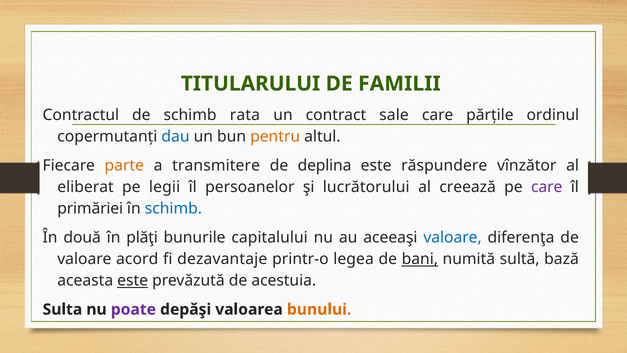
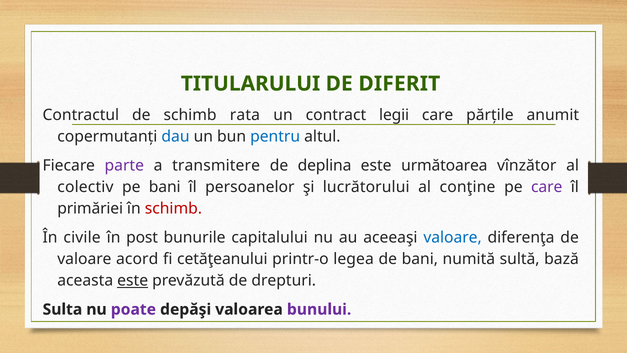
FAMILII: FAMILII -> DIFERIT
sale: sale -> legii
ordinul: ordinul -> anumit
pentru colour: orange -> blue
parte colour: orange -> purple
răspundere: răspundere -> următoarea
eliberat: eliberat -> colectiv
pe legii: legii -> bani
creează: creează -> conţine
schimb at (173, 209) colour: blue -> red
două: două -> civile
plăţi: plăţi -> post
dezavantaje: dezavantaje -> cetăţeanului
bani at (420, 259) underline: present -> none
acestuia: acestuia -> drepturi
bunului colour: orange -> purple
